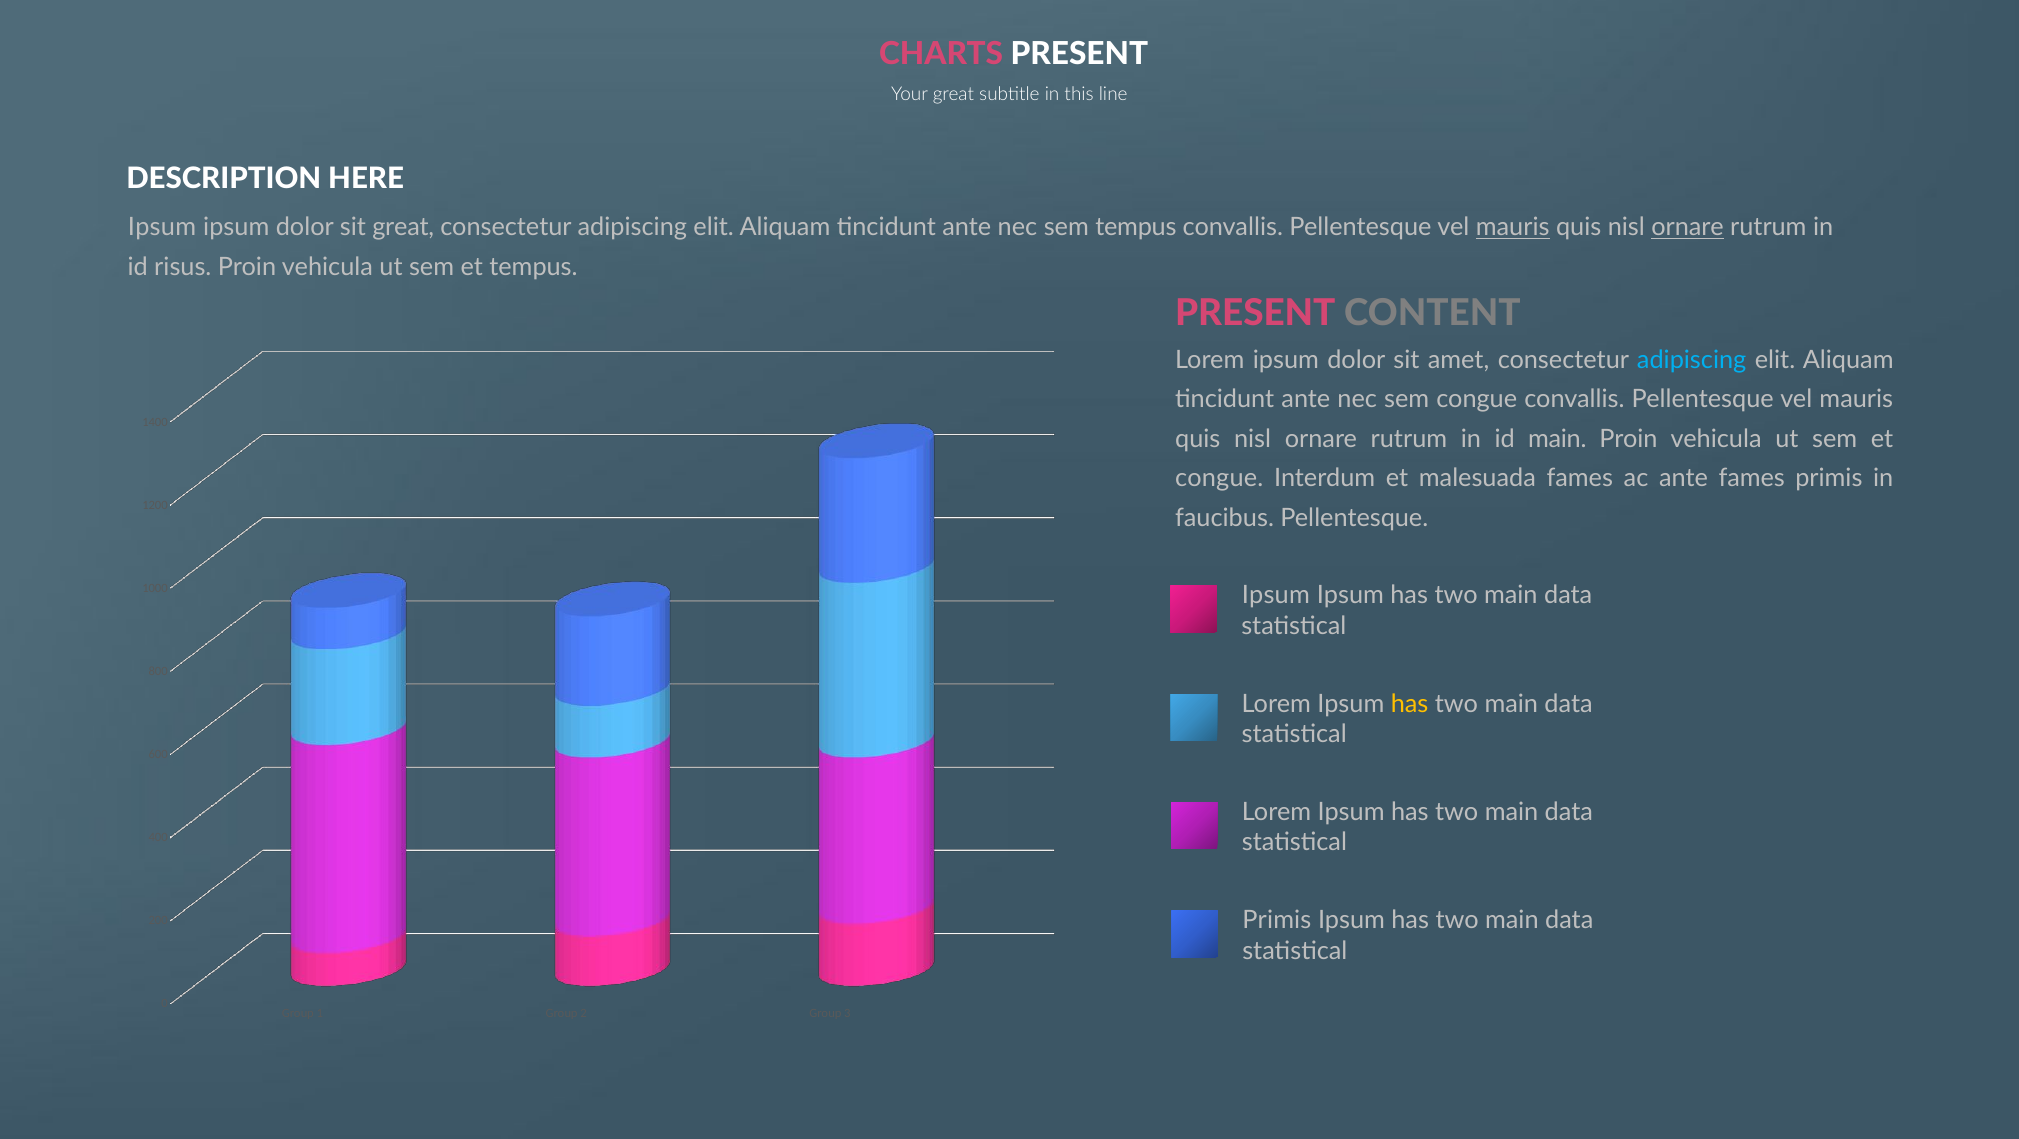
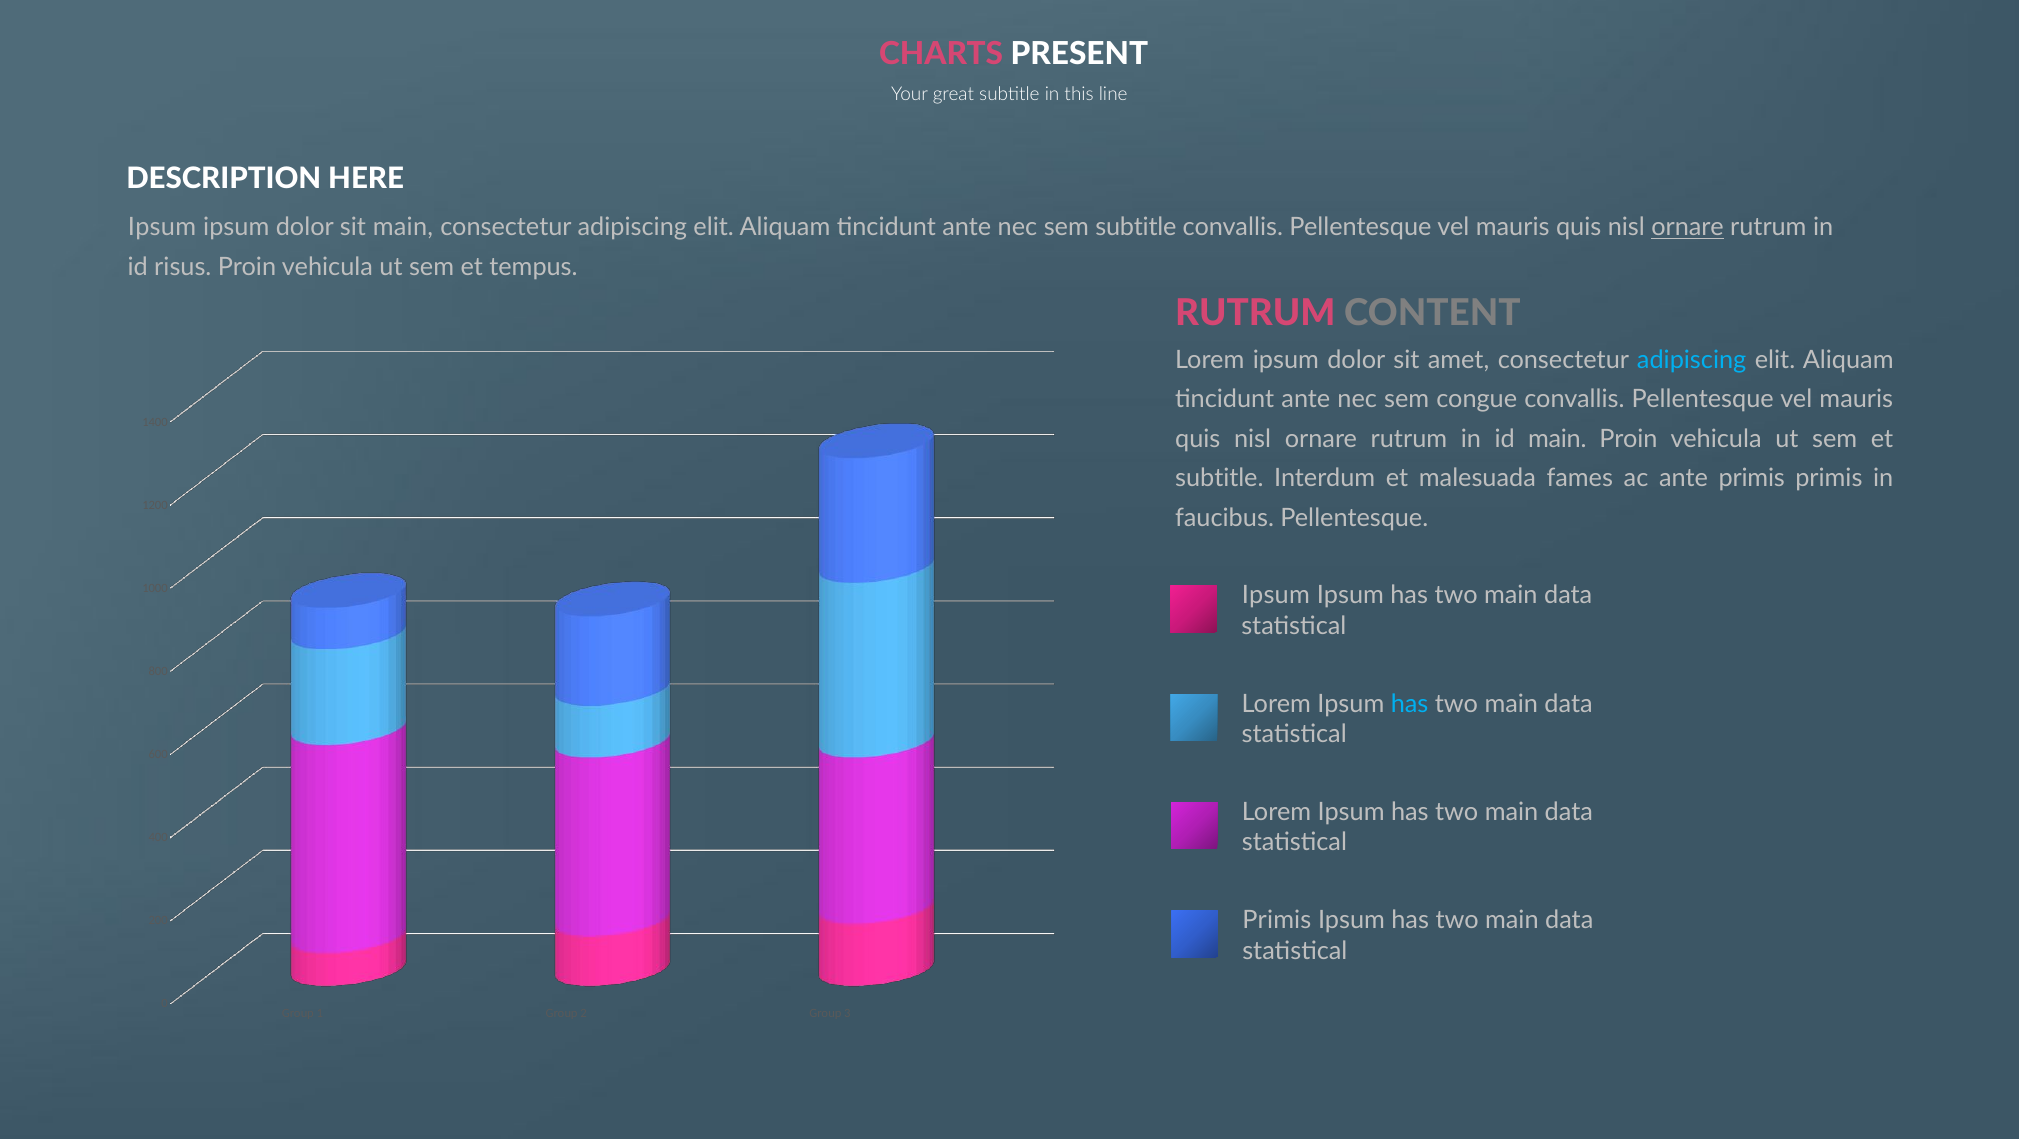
sit great: great -> main
sem tempus: tempus -> subtitle
mauris at (1513, 227) underline: present -> none
PRESENT at (1255, 313): PRESENT -> RUTRUM
congue at (1219, 478): congue -> subtitle
ante fames: fames -> primis
has at (1410, 704) colour: yellow -> light blue
